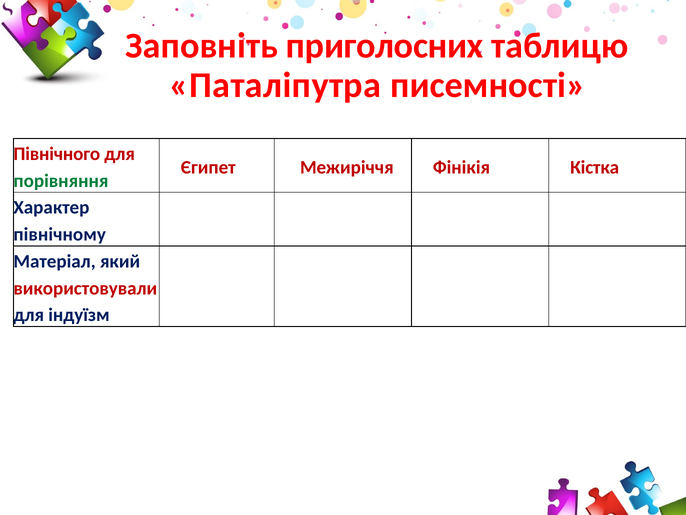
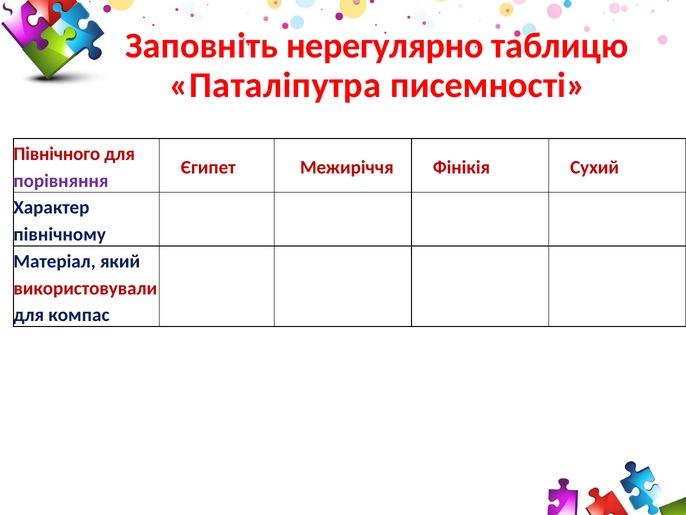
приголосних: приголосних -> нерегулярно
Кістка: Кістка -> Сухий
порівняння colour: green -> purple
індуїзм: індуїзм -> компас
